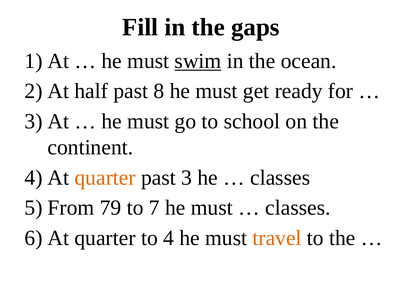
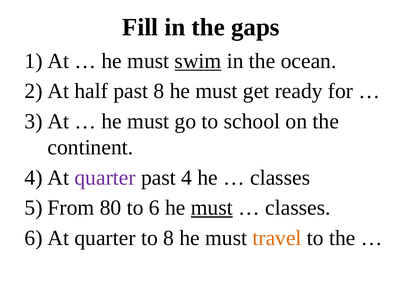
quarter at (105, 177) colour: orange -> purple
3: 3 -> 4
79: 79 -> 80
7: 7 -> 6
must at (212, 208) underline: none -> present
to 4: 4 -> 8
